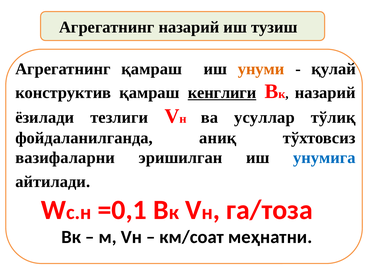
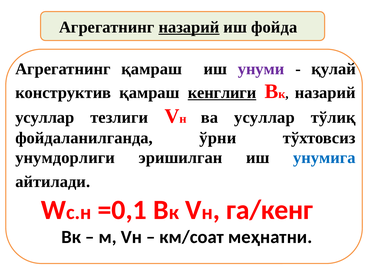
назарий at (189, 27) underline: none -> present
тузиш: тузиш -> фойда
унуми colour: orange -> purple
ёзилади at (45, 118): ёзилади -> усуллар
аниқ: аниқ -> ўрни
вазифаларни: вазифаларни -> унумдорлиги
га/тоза: га/тоза -> га/кенг
